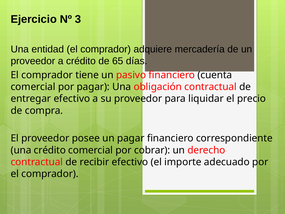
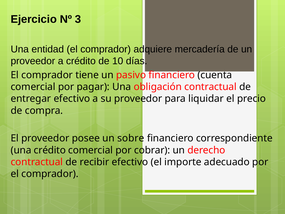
65: 65 -> 10
un pagar: pagar -> sobre
